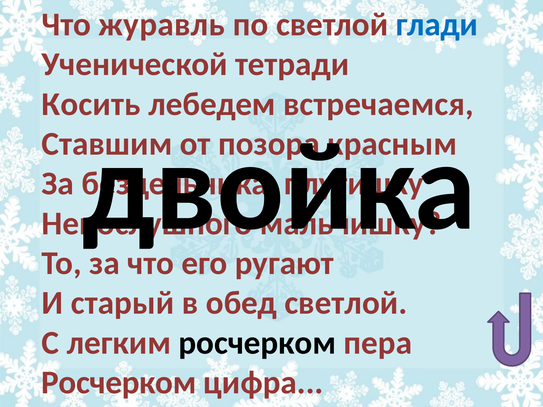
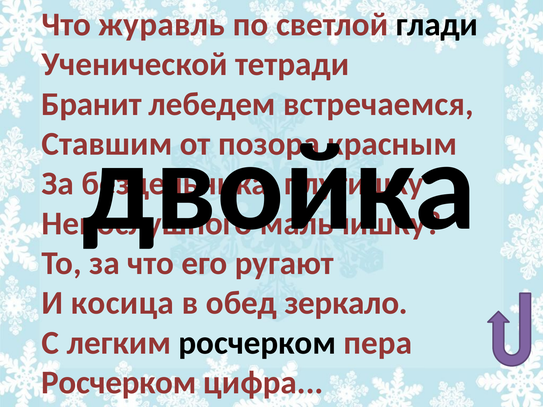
глади colour: blue -> black
Косить: Косить -> Бранит
старый: старый -> косица
обед светлой: светлой -> зеркало
